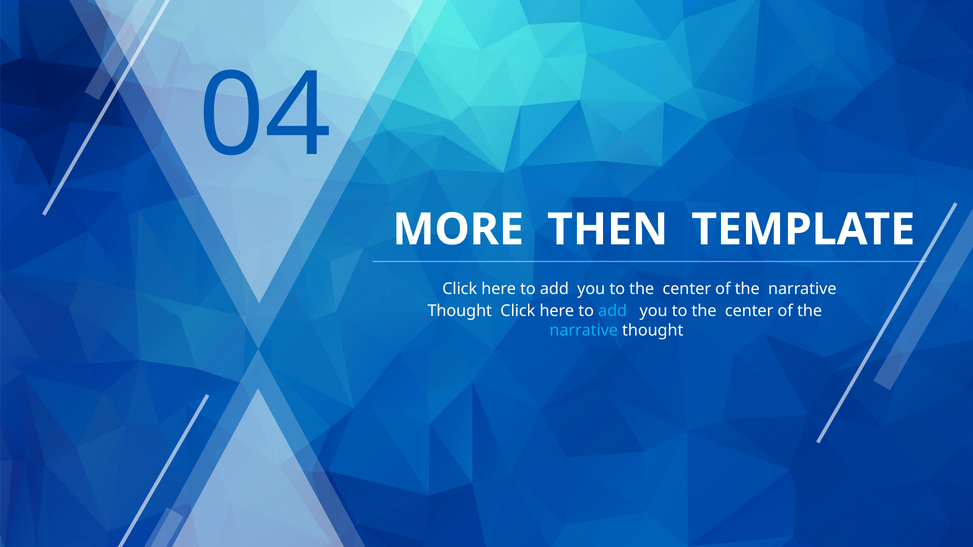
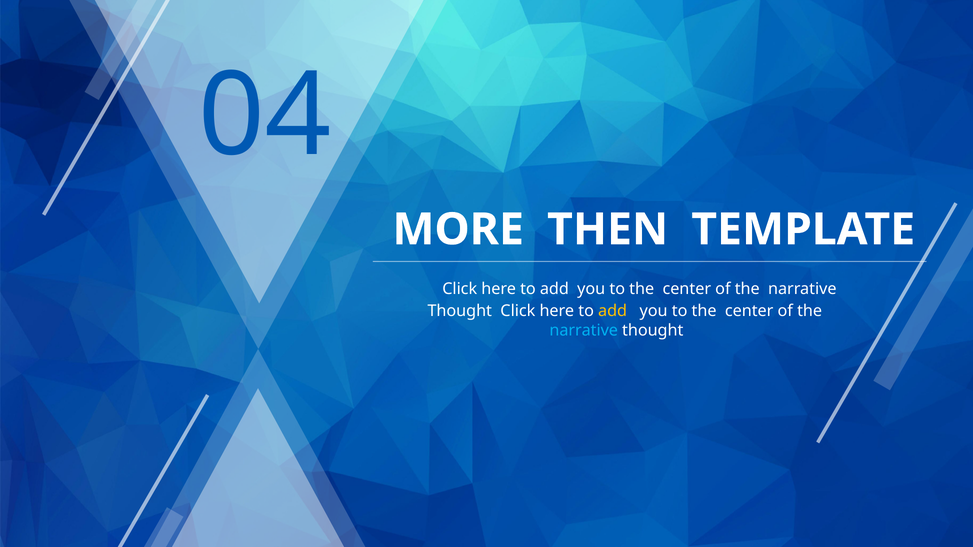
add at (613, 311) colour: light blue -> yellow
